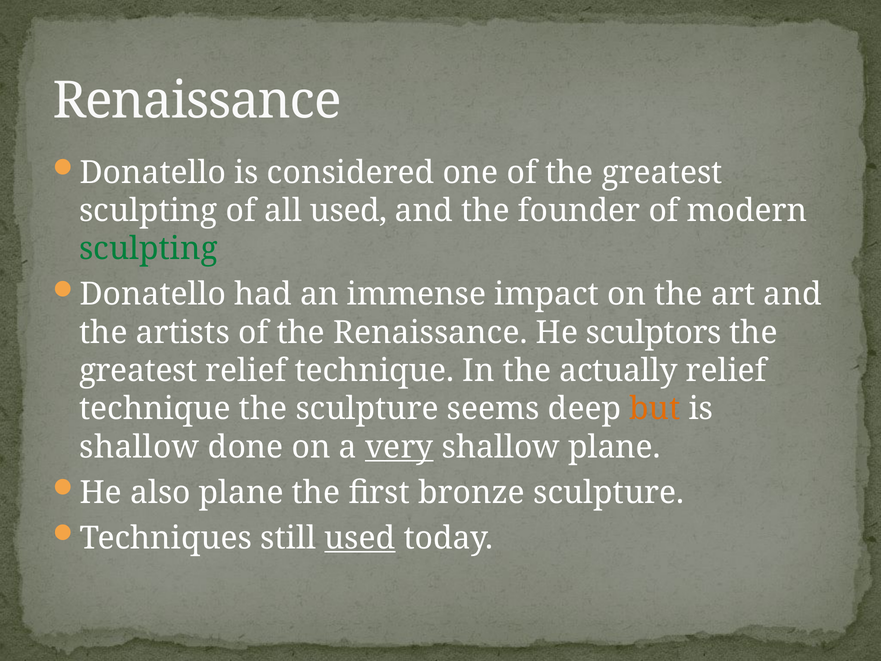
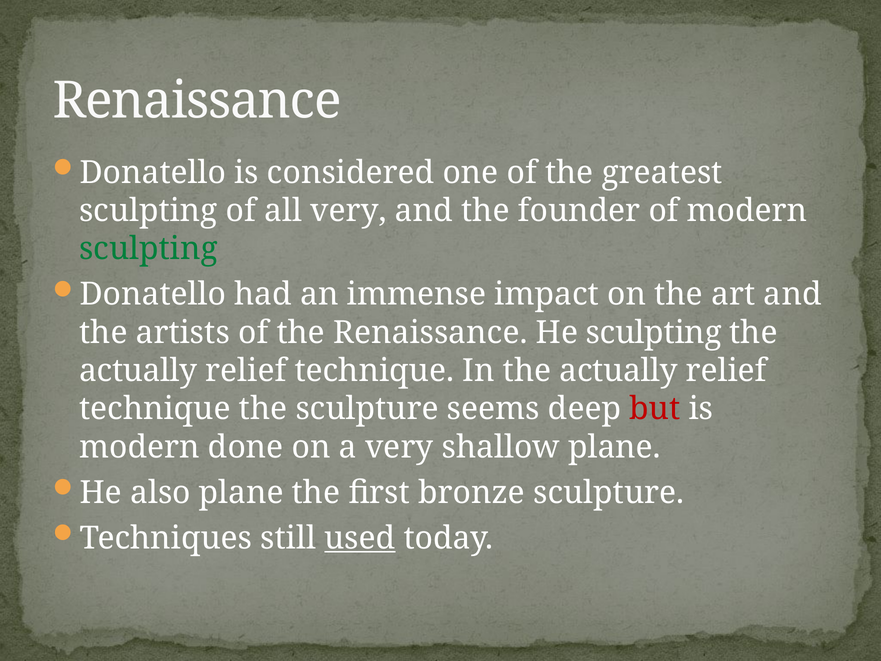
all used: used -> very
He sculptors: sculptors -> sculpting
greatest at (138, 371): greatest -> actually
but colour: orange -> red
shallow at (139, 447): shallow -> modern
very at (399, 447) underline: present -> none
